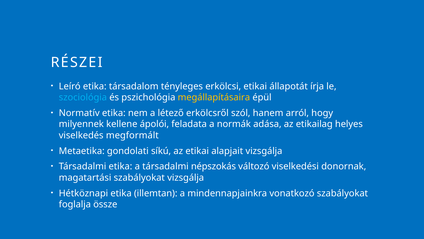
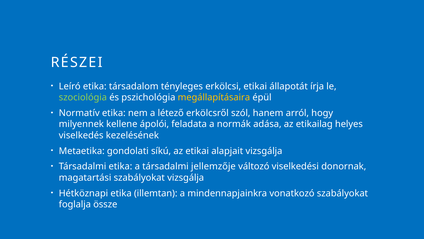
szociológia colour: light blue -> light green
megformált: megformált -> kezelésének
népszokás: népszokás -> jellemzője
